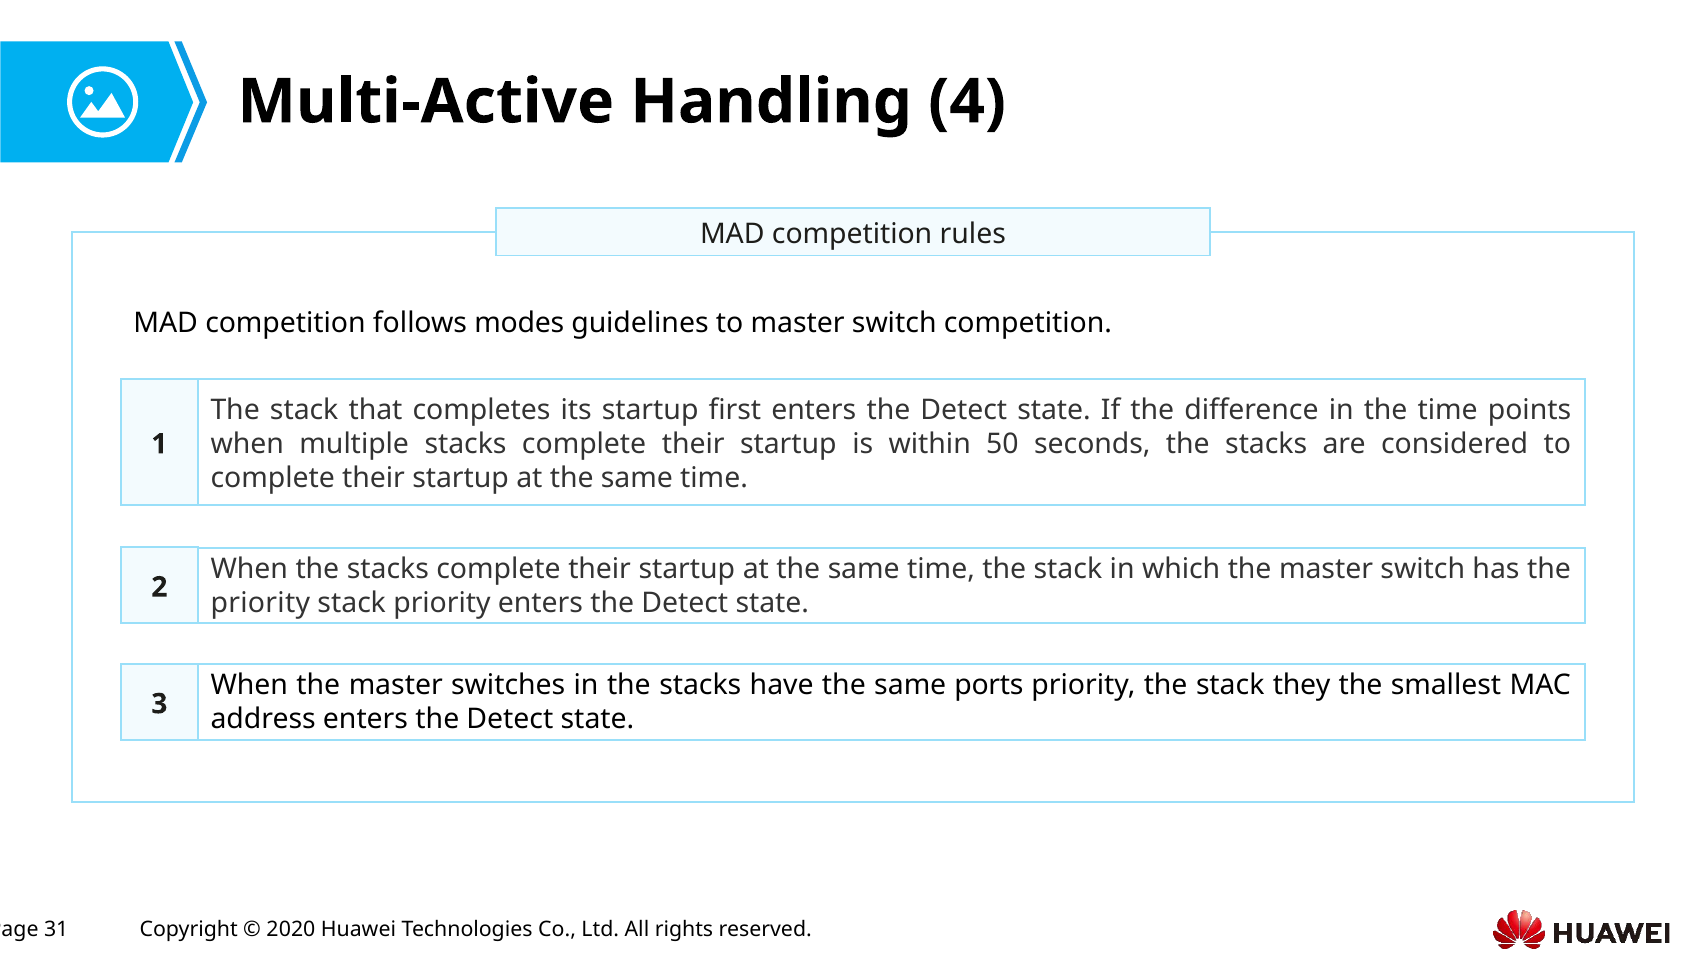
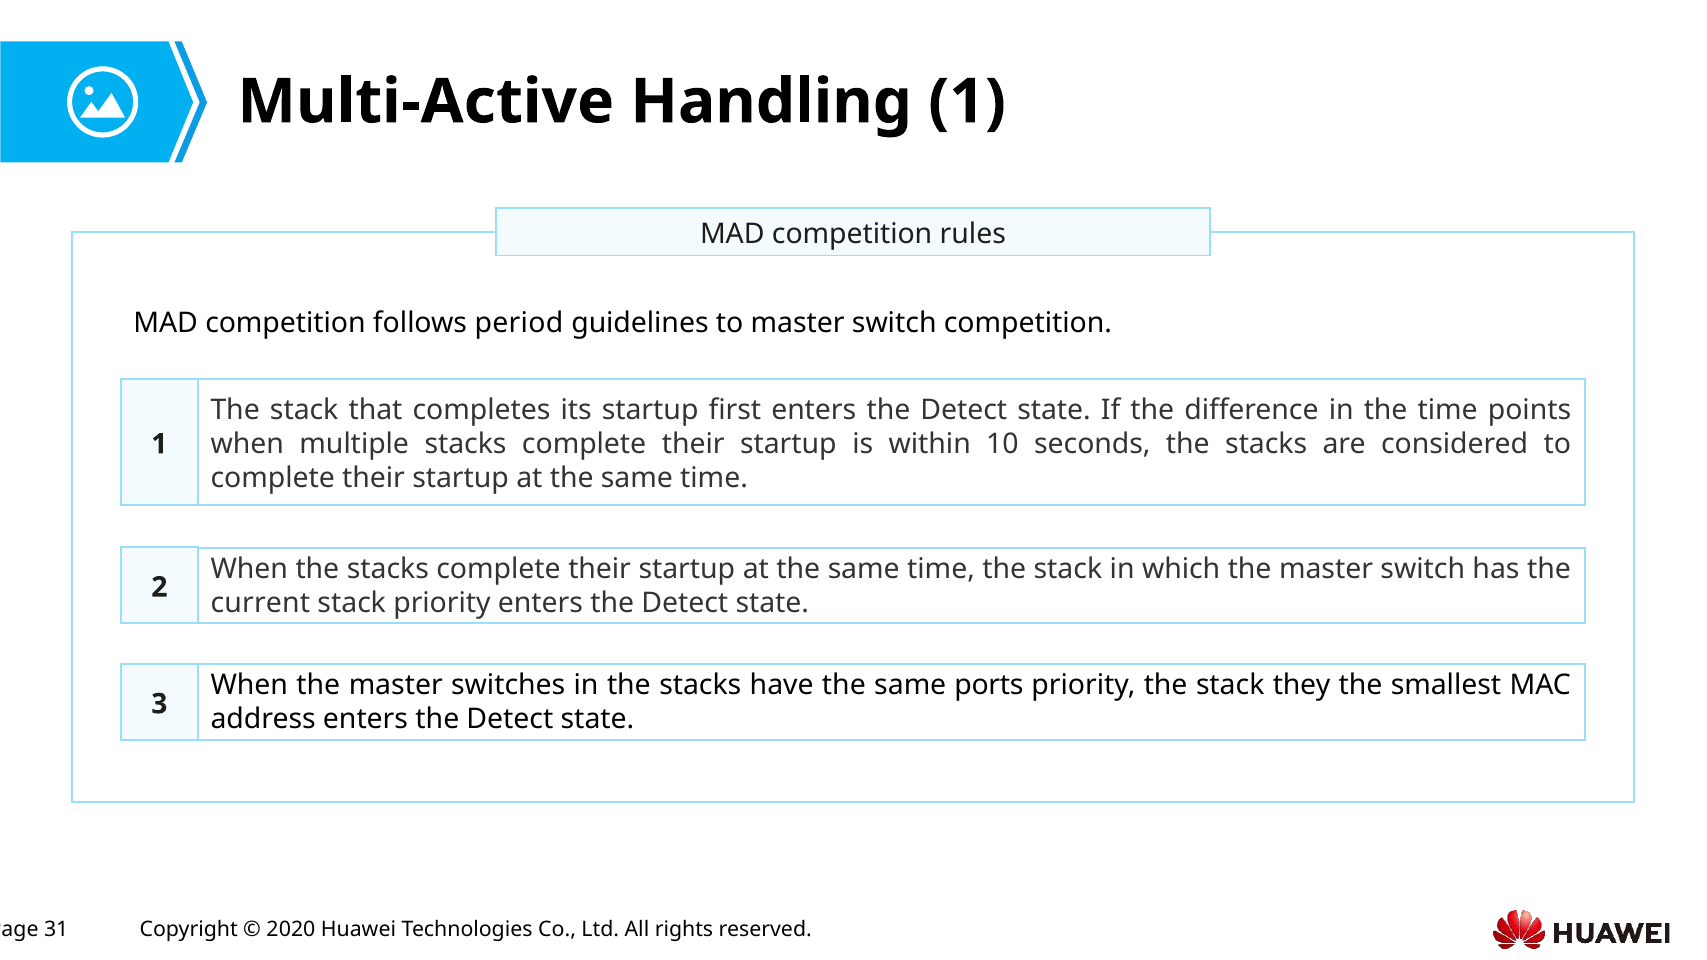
Handling 4: 4 -> 1
modes: modes -> period
50: 50 -> 10
priority at (260, 604): priority -> current
